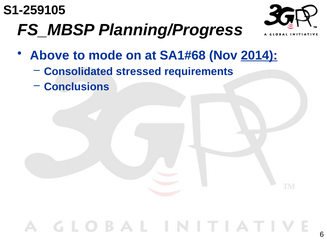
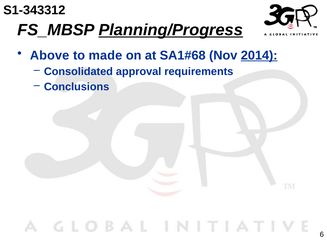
S1-259105: S1-259105 -> S1-343312
Planning/Progress underline: none -> present
mode: mode -> made
stressed: stressed -> approval
